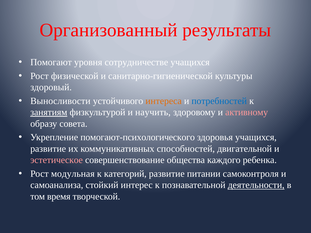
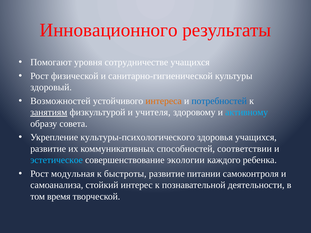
Организованный: Организованный -> Инновационного
Выносливости: Выносливости -> Возможностей
научить: научить -> учителя
активному colour: pink -> light blue
помогают-психологического: помогают-психологического -> культуры-психологического
двигательной: двигательной -> соответствии
эстетическое colour: pink -> light blue
общества: общества -> экологии
категорий: категорий -> быстроты
деятельности underline: present -> none
